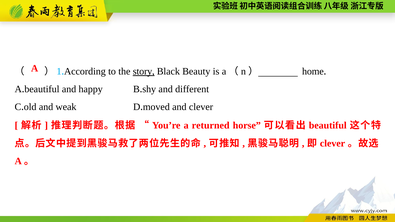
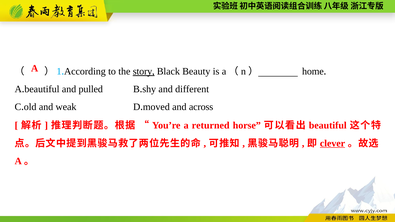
happy: happy -> pulled
and clever: clever -> across
clever at (332, 143) underline: none -> present
